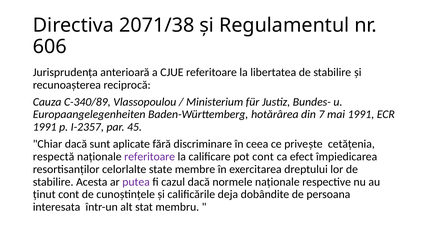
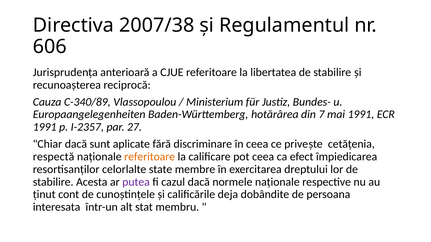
2071/38: 2071/38 -> 2007/38
45: 45 -> 27
referitoare at (150, 157) colour: purple -> orange
pot cont: cont -> ceea
